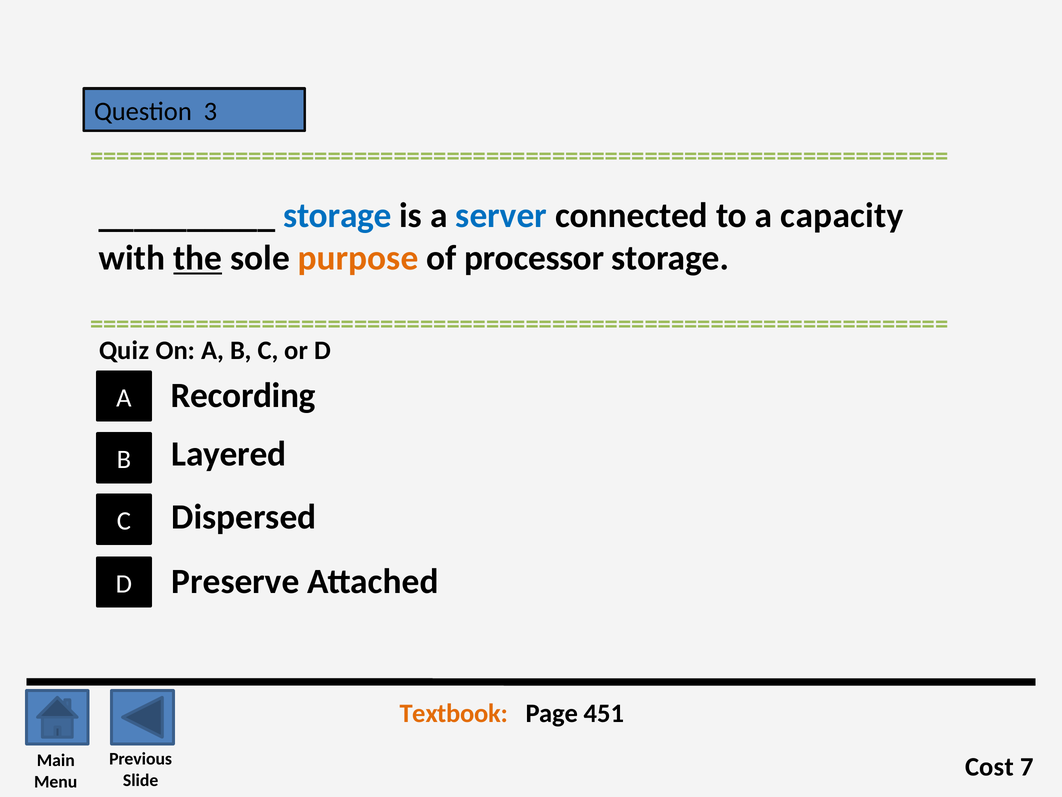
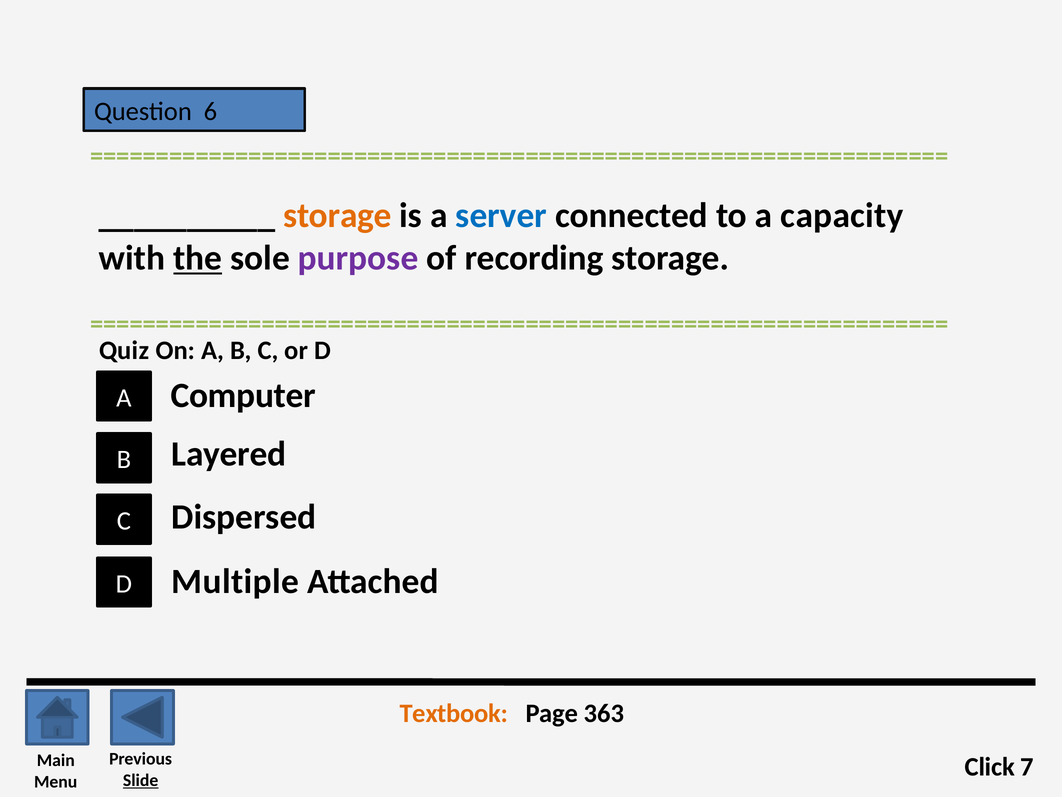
3: 3 -> 6
storage at (337, 216) colour: blue -> orange
purpose colour: orange -> purple
processor: processor -> recording
Recording: Recording -> Computer
Preserve: Preserve -> Multiple
451: 451 -> 363
Cost: Cost -> Click
Slide underline: none -> present
